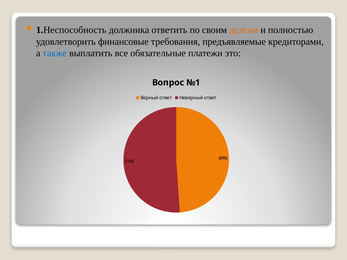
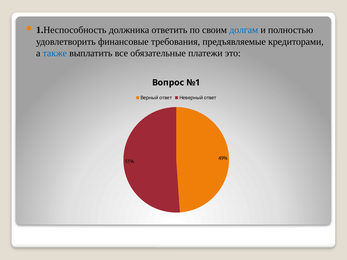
долгам colour: orange -> blue
